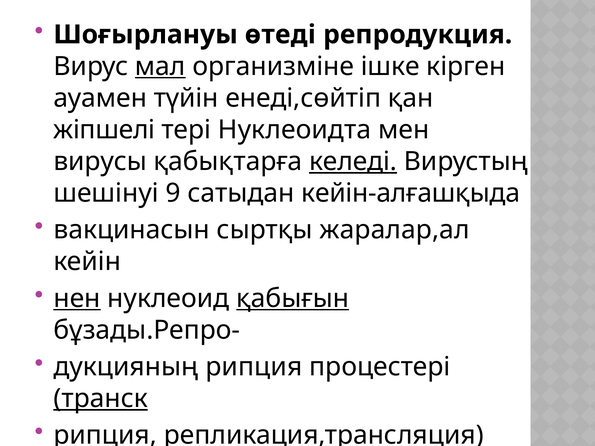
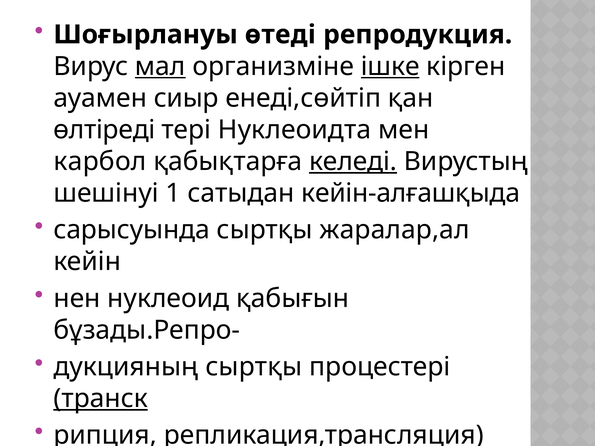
ішке underline: none -> present
түйін: түйін -> сиыр
жіпшелі: жіпшелі -> өлтіреді
вирусы: вирусы -> карбол
9: 9 -> 1
вакцинасын: вакцинасын -> сарысуында
нен underline: present -> none
қабығын underline: present -> none
дукцияның рипция: рипция -> сыртқы
